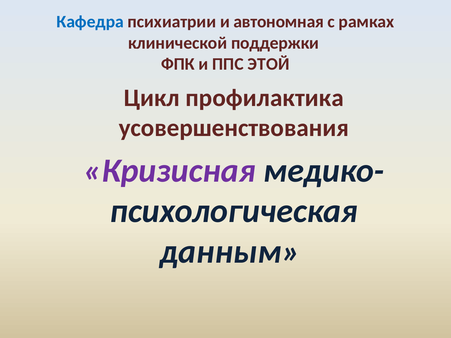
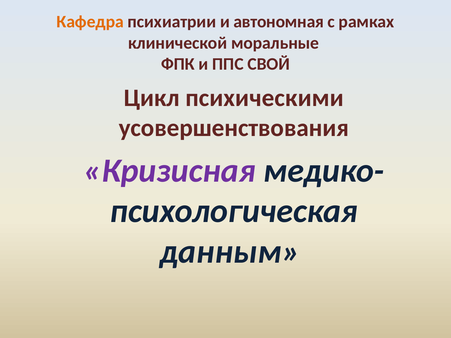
Кафедра colour: blue -> orange
поддержки: поддержки -> моральные
ЭТОЙ: ЭТОЙ -> СВОЙ
профилактика: профилактика -> психическими
